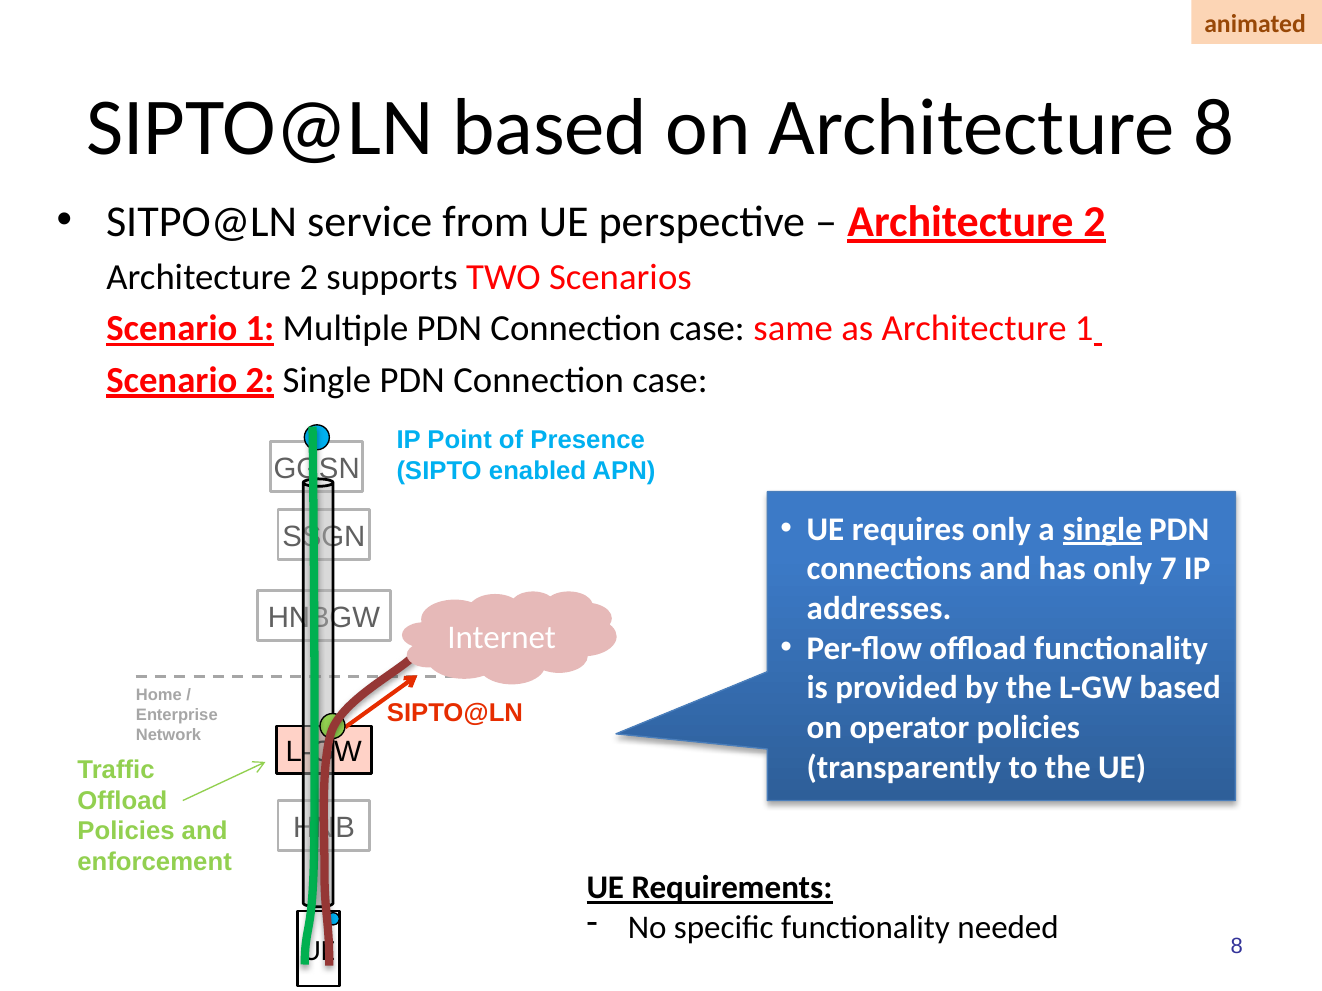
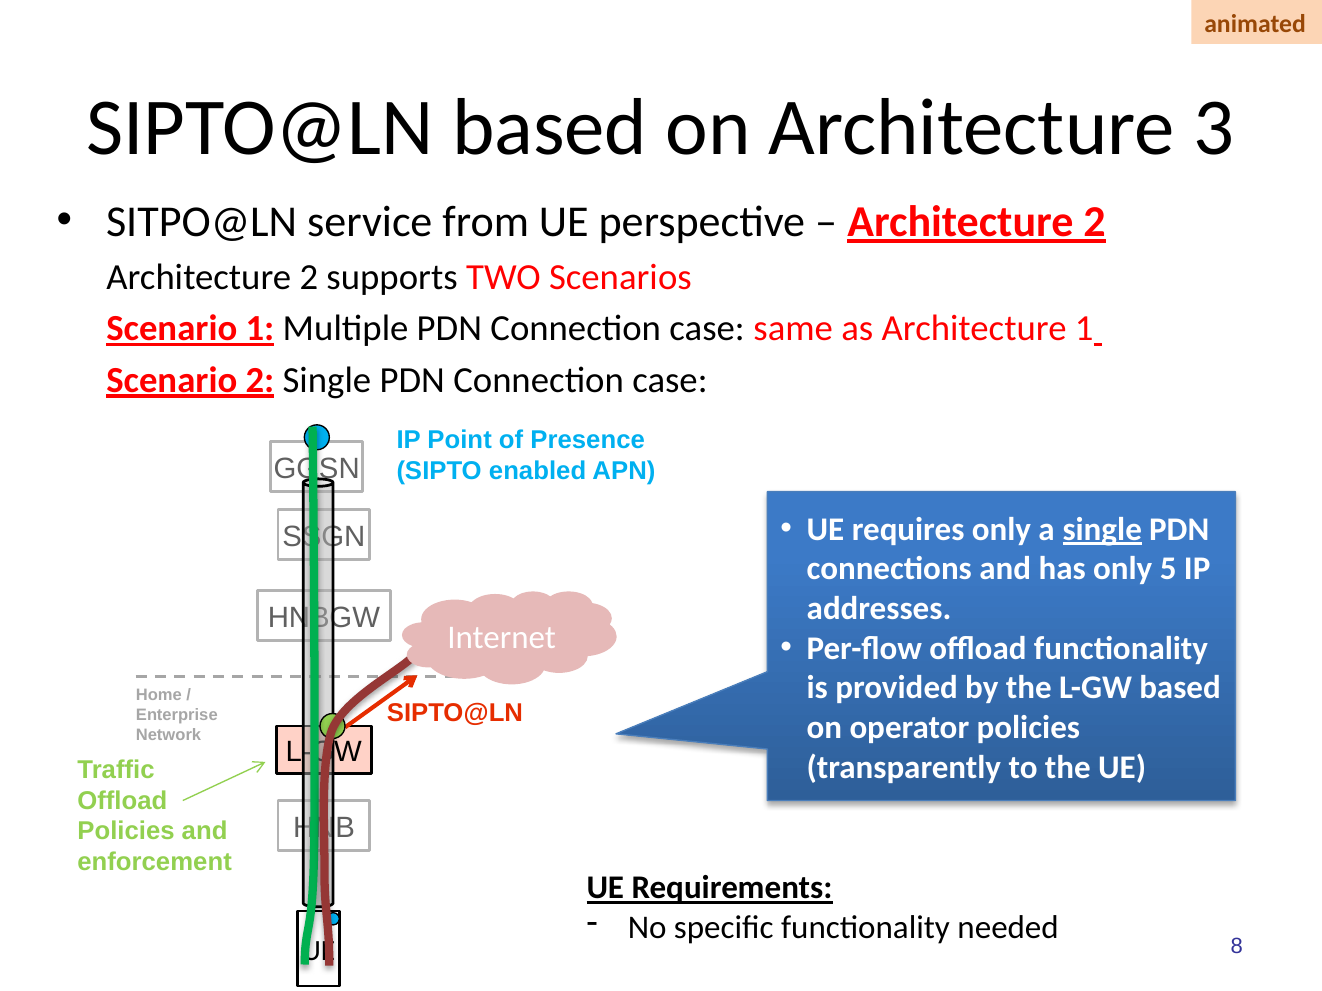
Architecture 8: 8 -> 3
7: 7 -> 5
